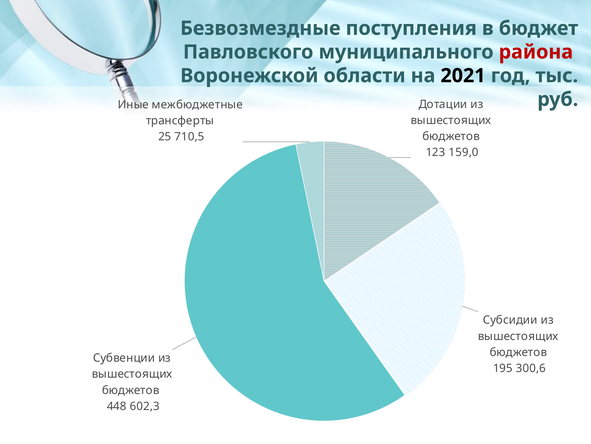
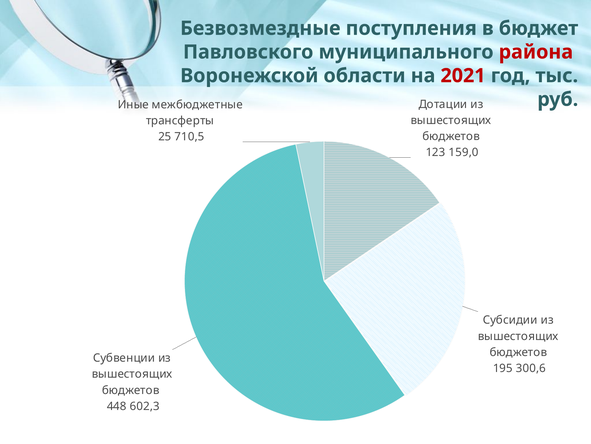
2021 colour: black -> red
